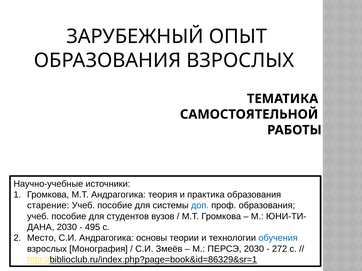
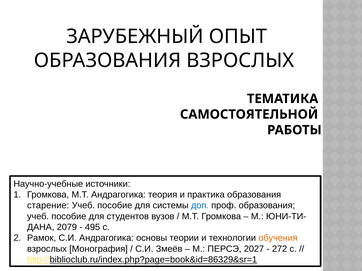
2030 at (67, 228): 2030 -> 2079
Место: Место -> Рамок
обучения colour: blue -> orange
ПЕРСЭ 2030: 2030 -> 2027
